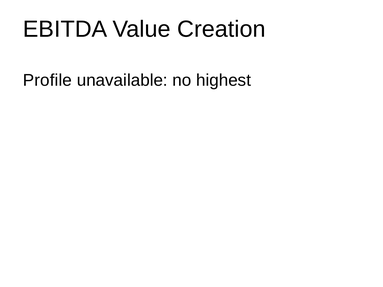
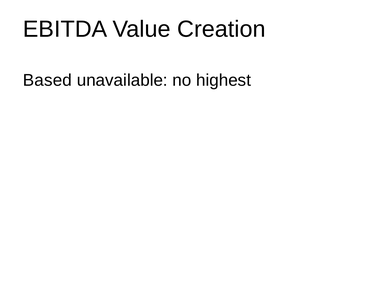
Profile: Profile -> Based
